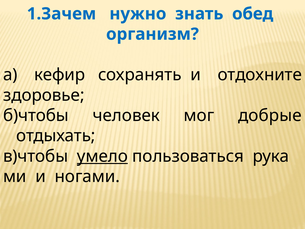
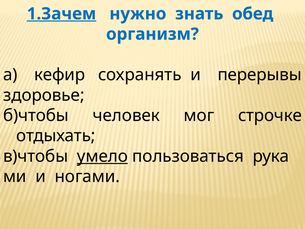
1.Зачем underline: none -> present
отдохните: отдохните -> перерывы
добрые: добрые -> строчке
